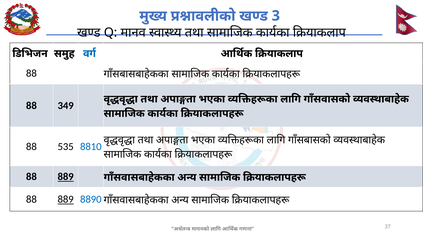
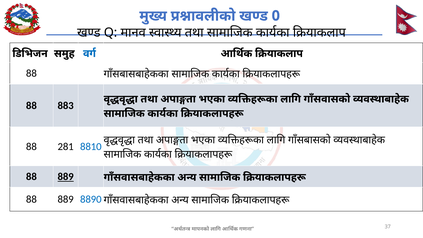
3: 3 -> 0
349: 349 -> 883
535: 535 -> 281
889 at (66, 199) underline: present -> none
